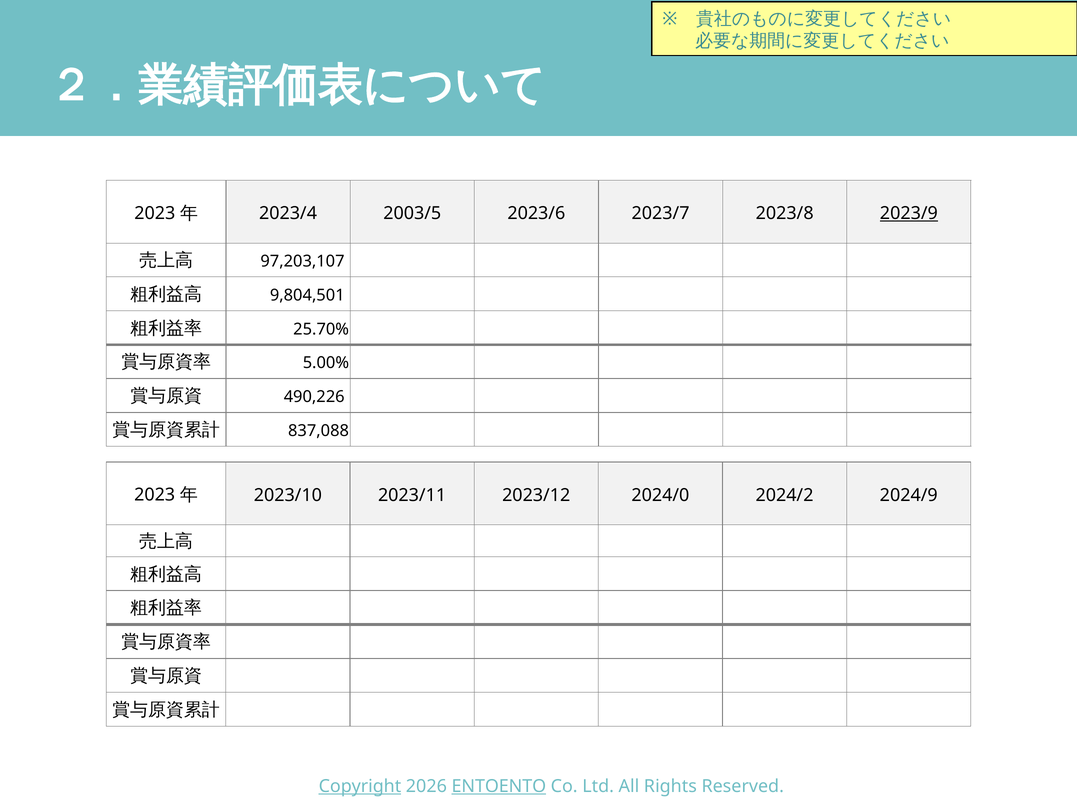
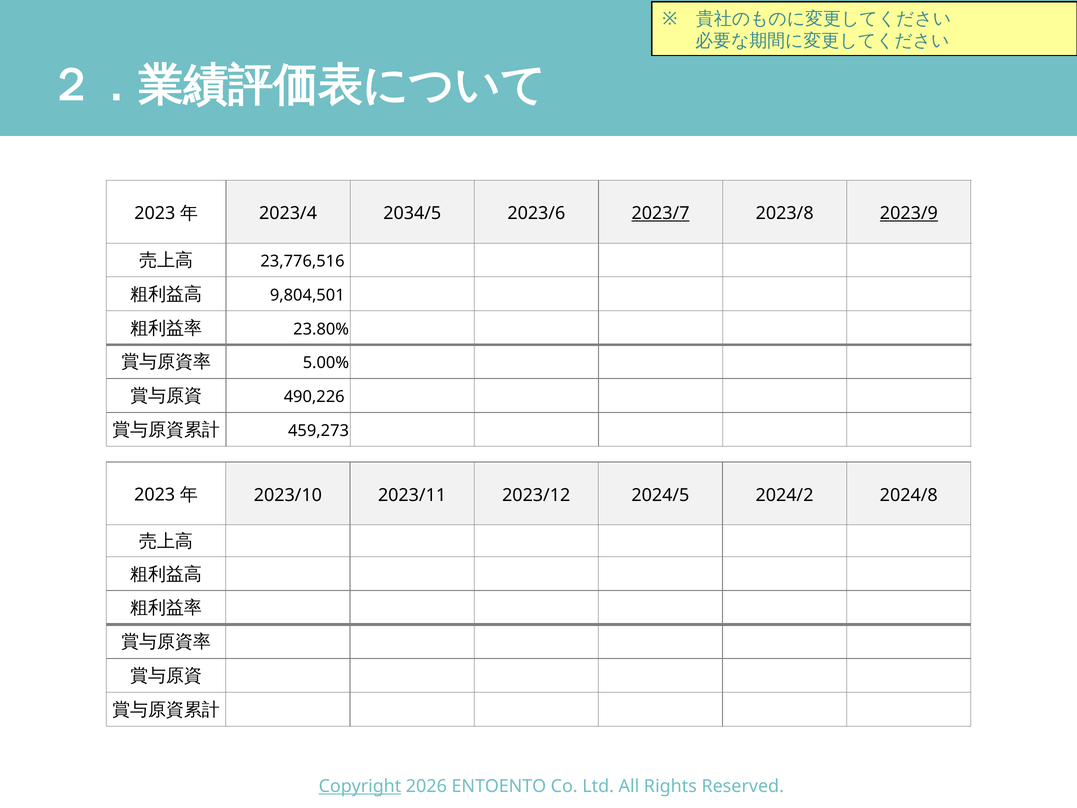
2003/5: 2003/5 -> 2034/5
2023/7 underline: none -> present
97,203,107: 97,203,107 -> 23,776,516
25.70%: 25.70% -> 23.80%
837,088: 837,088 -> 459,273
2024/0: 2024/0 -> 2024/5
2024/9: 2024/9 -> 2024/8
ENTOENTO underline: present -> none
